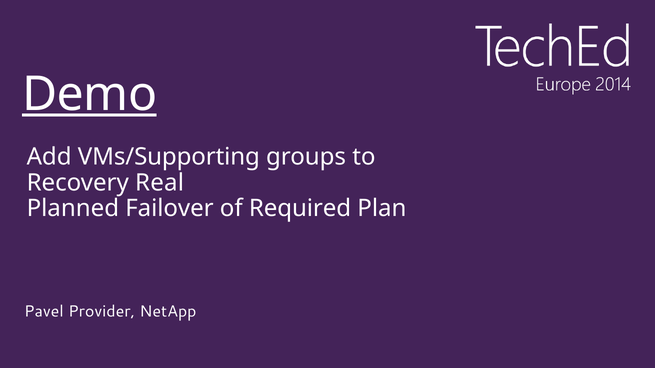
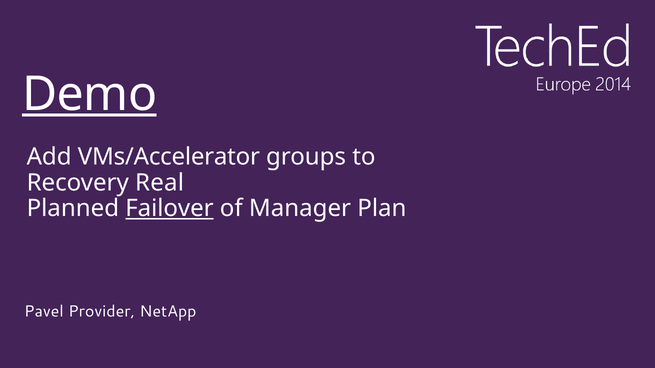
VMs/Supporting: VMs/Supporting -> VMs/Accelerator
Failover underline: none -> present
Required: Required -> Manager
